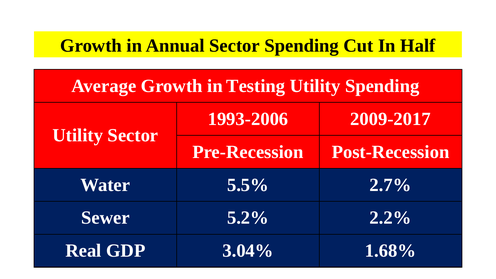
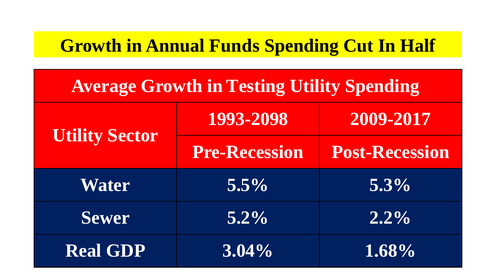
Annual Sector: Sector -> Funds
1993-2006: 1993-2006 -> 1993-2098
2.7%: 2.7% -> 5.3%
